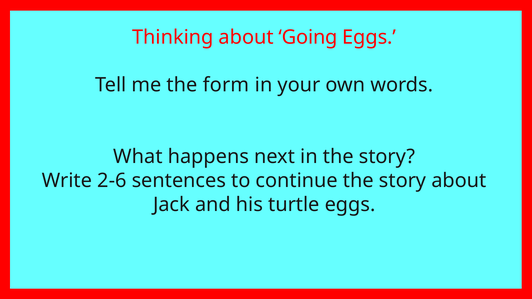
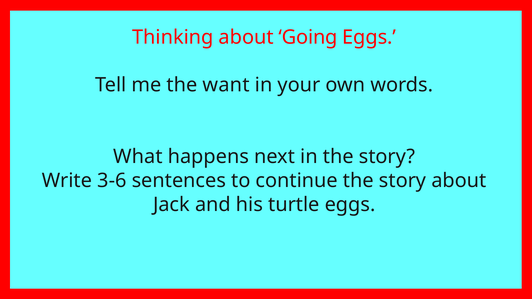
form: form -> want
2-6: 2-6 -> 3-6
